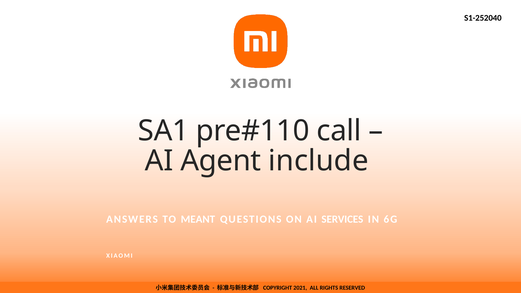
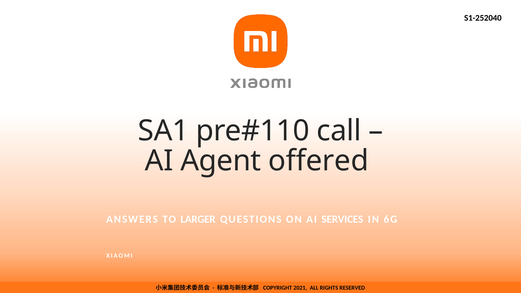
include: include -> offered
MEANT: MEANT -> LARGER
